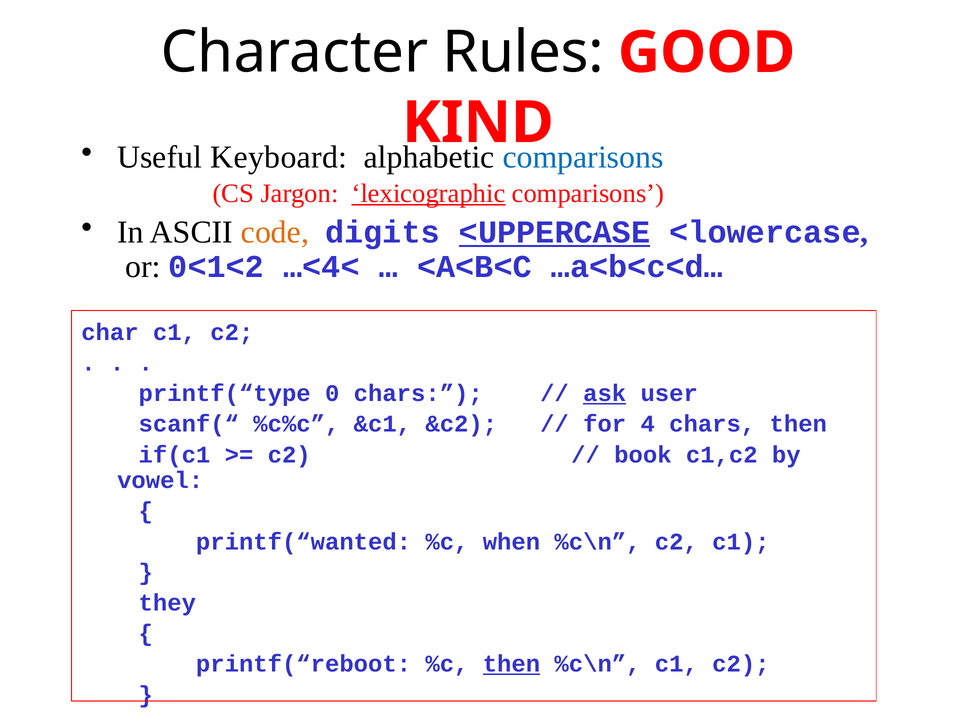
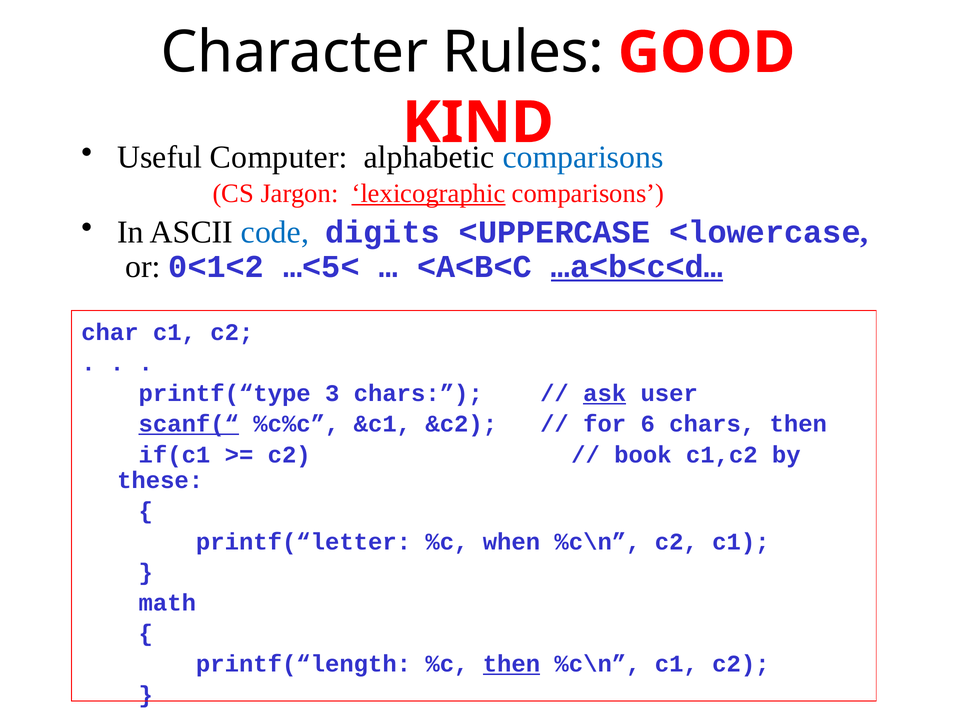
Keyboard: Keyboard -> Computer
code colour: orange -> blue
<UPPERCASE underline: present -> none
…<4<: …<4< -> …<5<
…a<b<c<d… underline: none -> present
0: 0 -> 3
scanf(“ underline: none -> present
4: 4 -> 6
vowel: vowel -> these
printf(“wanted: printf(“wanted -> printf(“letter
they: they -> math
printf(“reboot: printf(“reboot -> printf(“length
